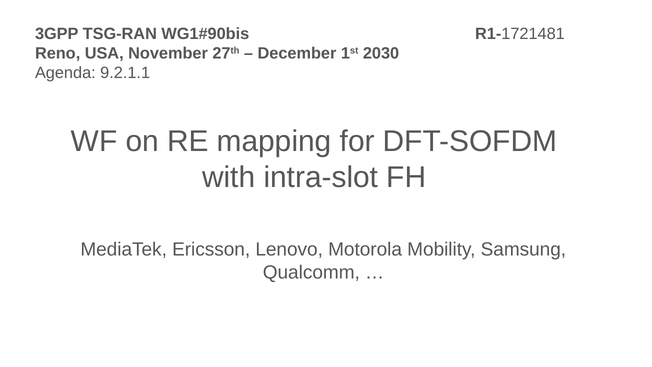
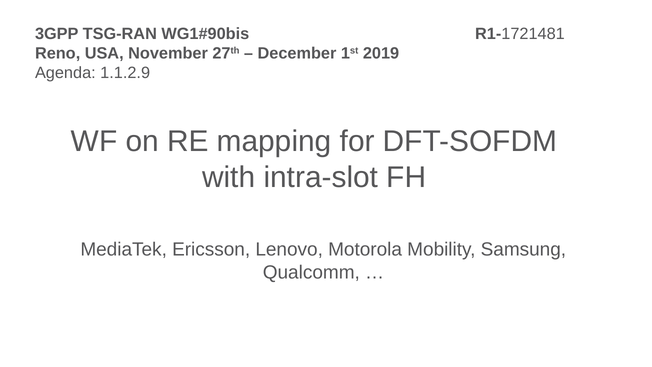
2030: 2030 -> 2019
9.2.1.1: 9.2.1.1 -> 1.1.2.9
